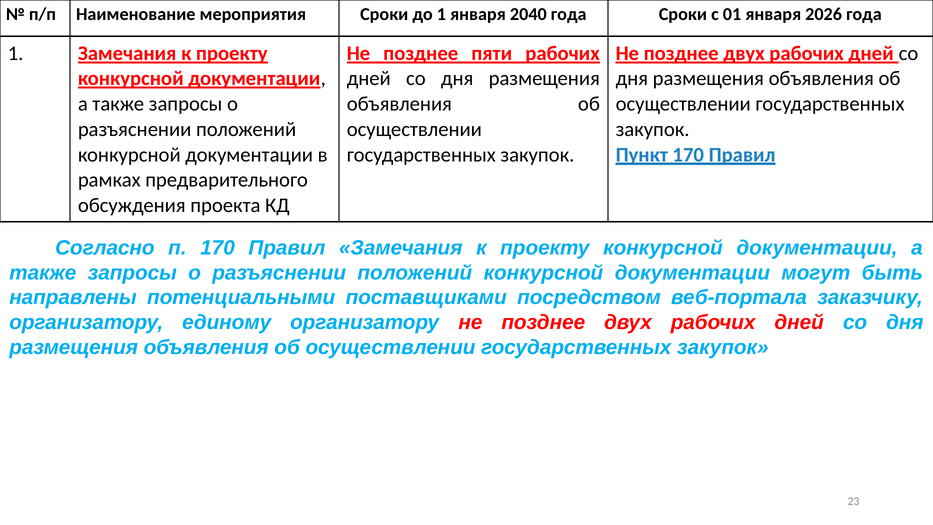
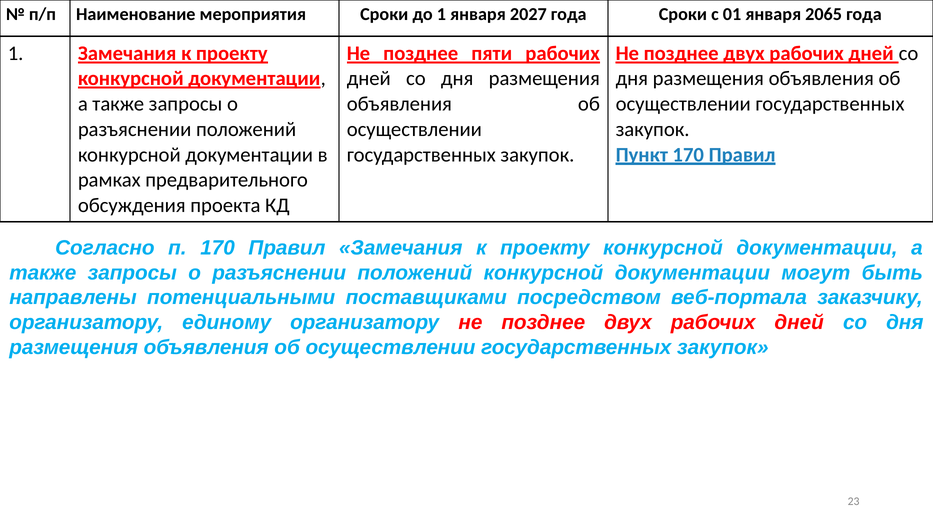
2040: 2040 -> 2027
2026: 2026 -> 2065
